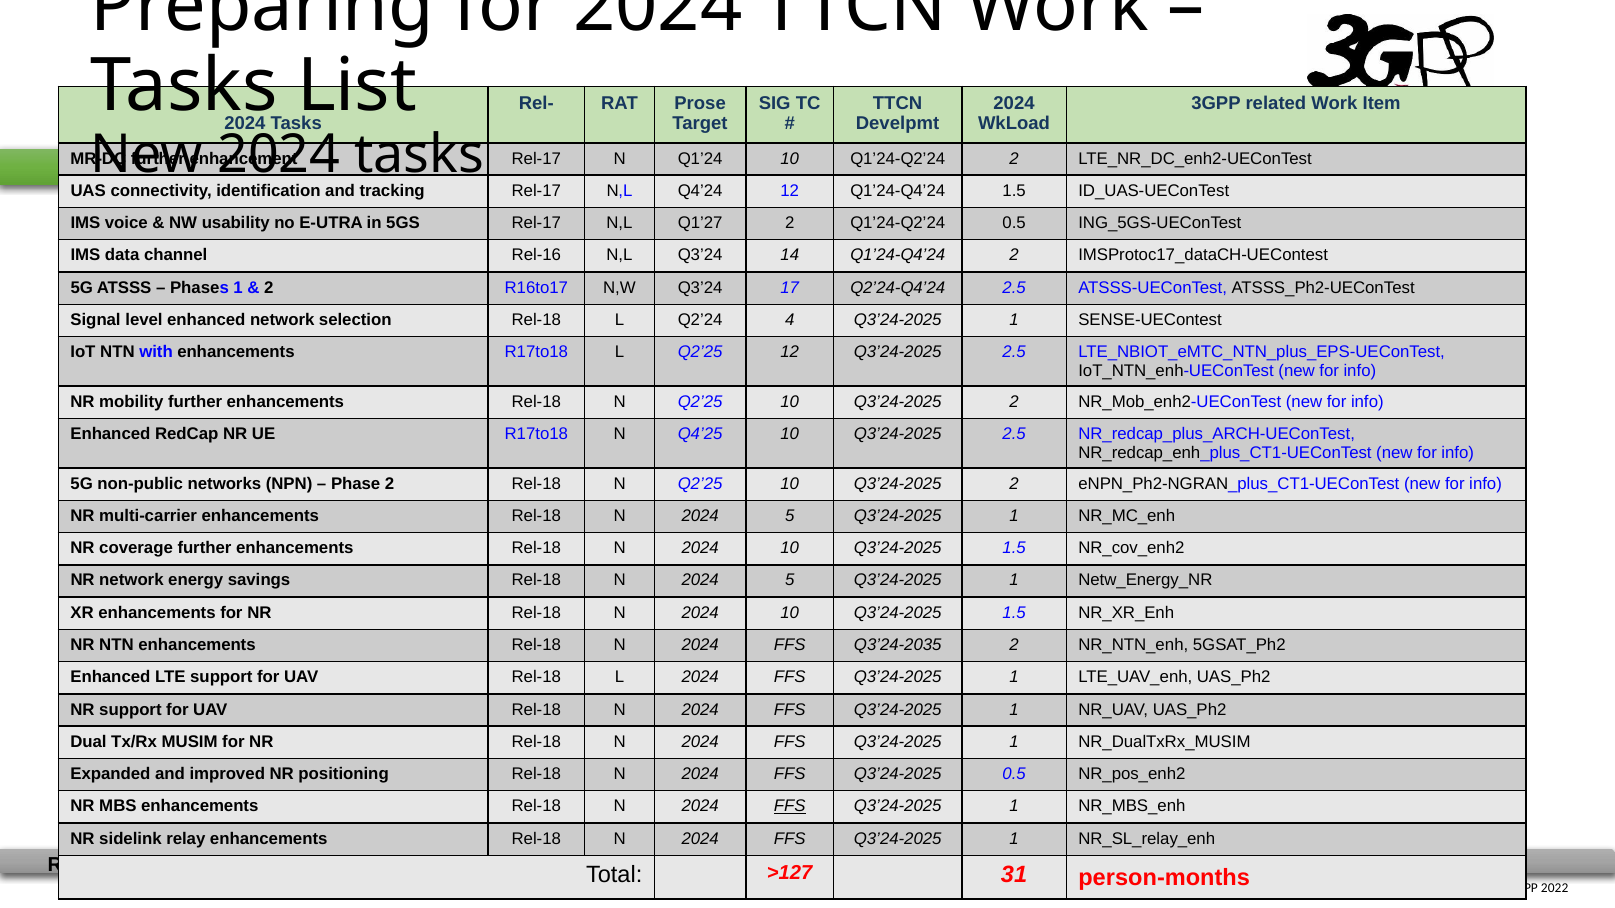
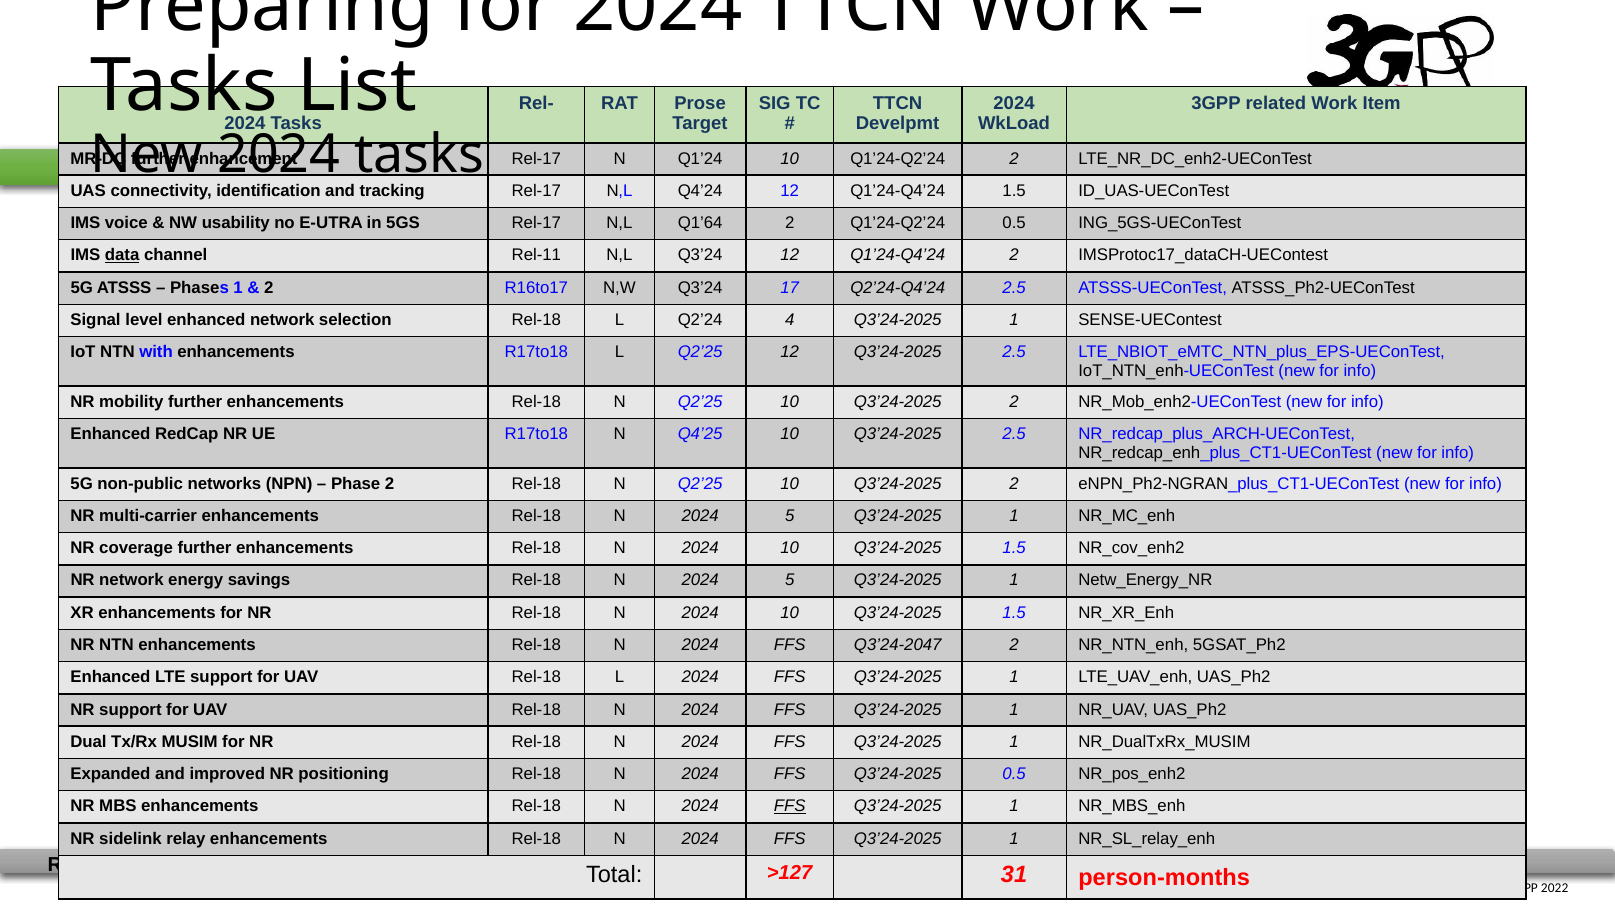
Q1’27: Q1’27 -> Q1’64
data underline: none -> present
Rel-16: Rel-16 -> Rel-11
Q3’24 14: 14 -> 12
Q3’24-2035: Q3’24-2035 -> Q3’24-2047
